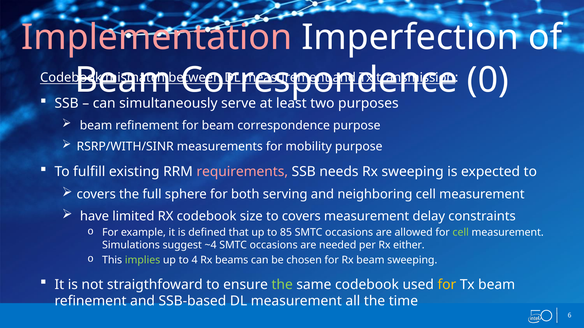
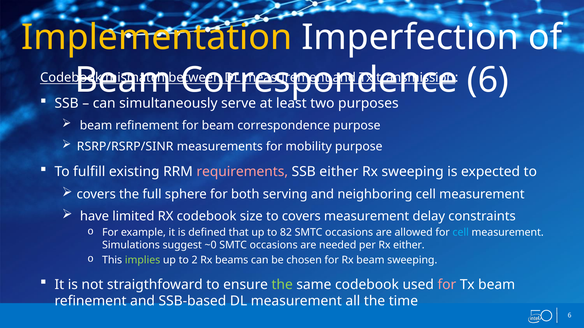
Implementation colour: pink -> yellow
0 at (488, 80): 0 -> 6
RSRP/WITH/SINR: RSRP/WITH/SINR -> RSRP/RSRP/SINR
SSB needs: needs -> either
85: 85 -> 82
cell at (461, 233) colour: light green -> light blue
~4: ~4 -> ~0
4: 4 -> 2
for at (447, 285) colour: yellow -> pink
